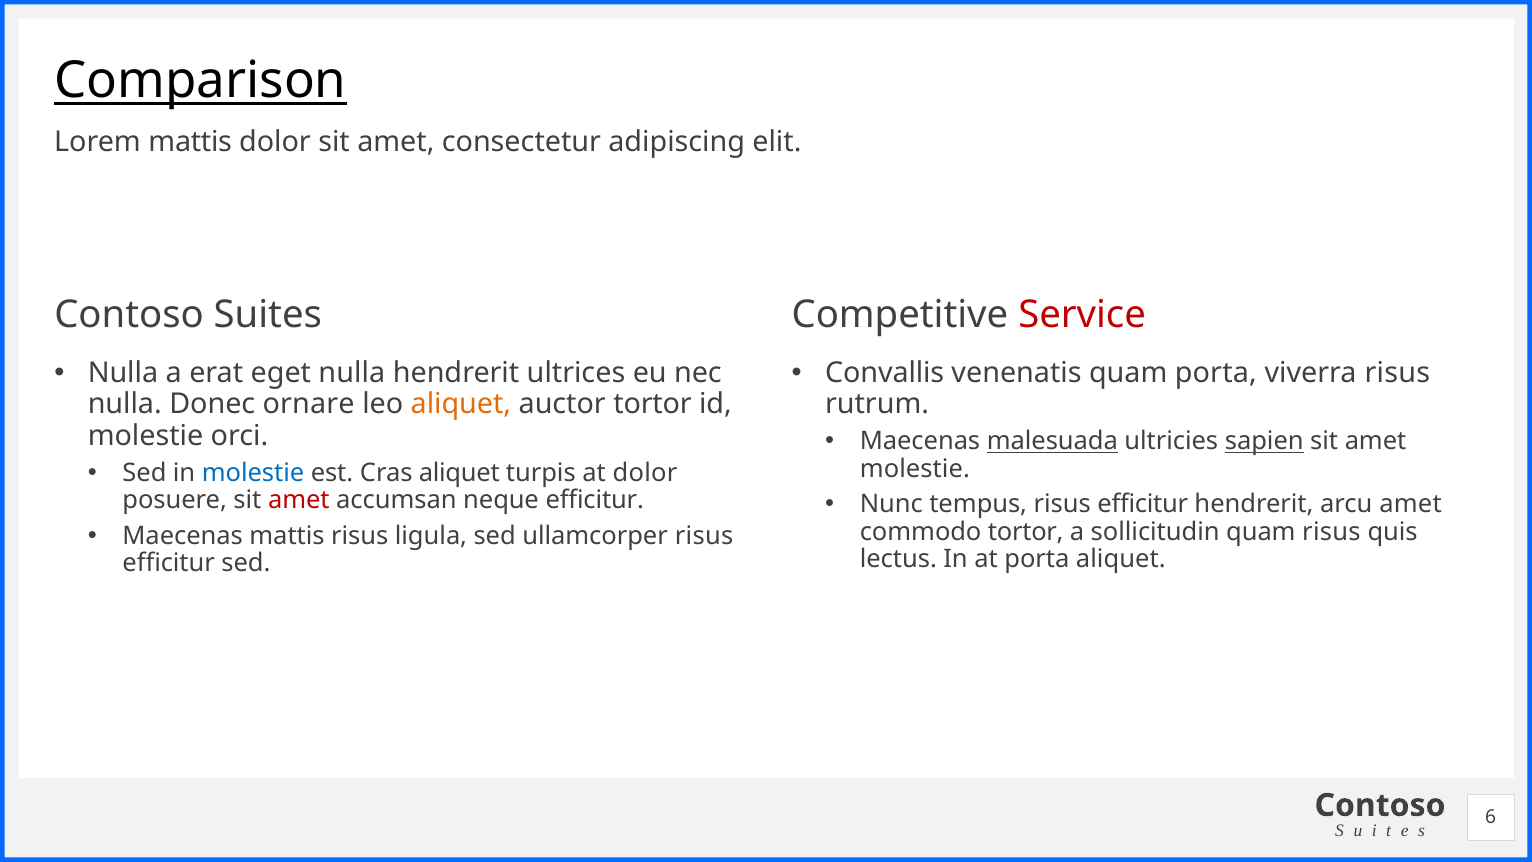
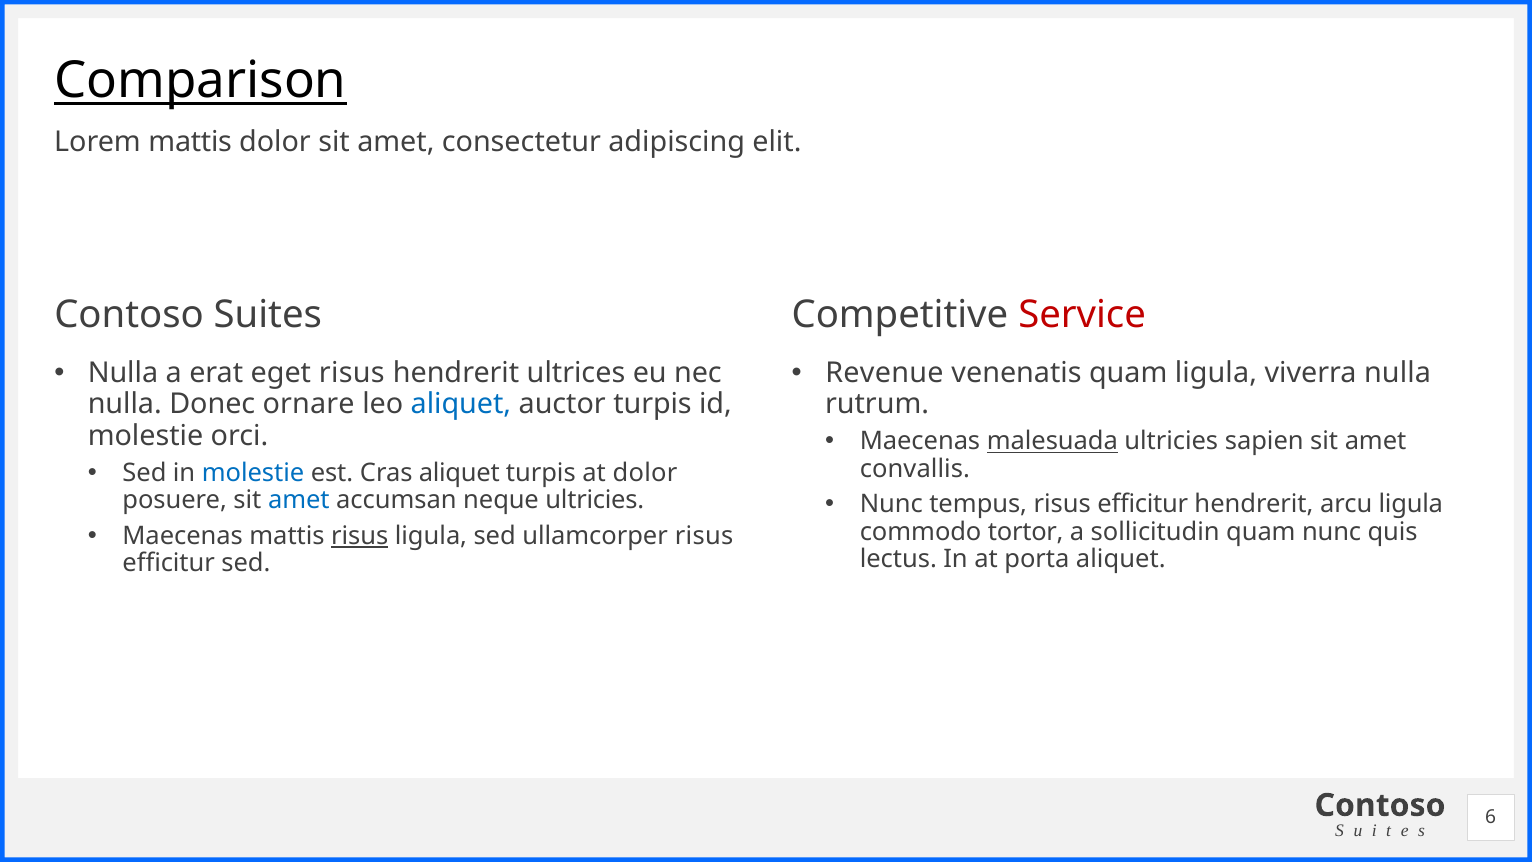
Convallis: Convallis -> Revenue
quam porta: porta -> ligula
viverra risus: risus -> nulla
eget nulla: nulla -> risus
aliquet at (461, 404) colour: orange -> blue
auctor tortor: tortor -> turpis
sapien underline: present -> none
molestie at (915, 469): molestie -> convallis
arcu amet: amet -> ligula
amet at (299, 500) colour: red -> blue
neque efficitur: efficitur -> ultricies
risus at (360, 536) underline: none -> present
quam risus: risus -> nunc
